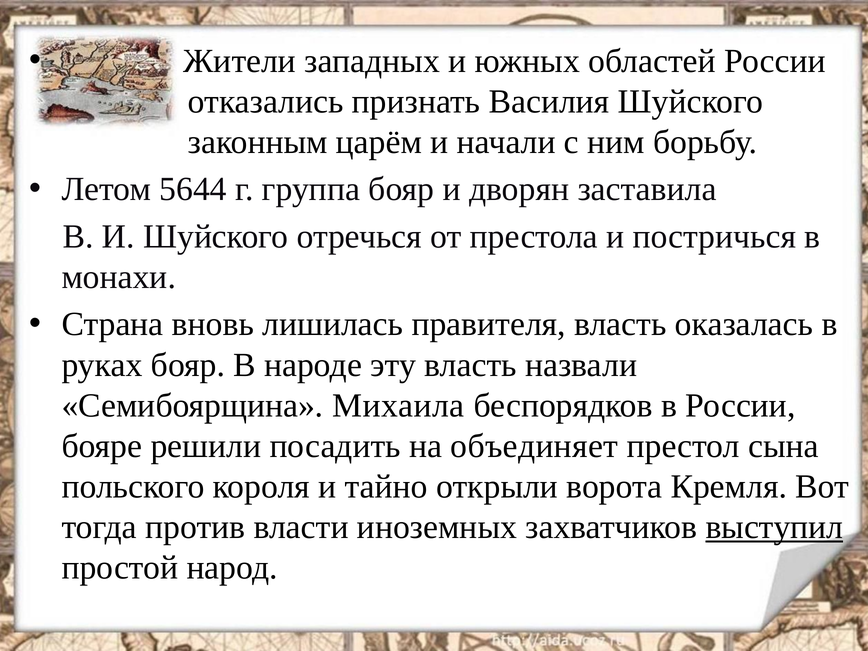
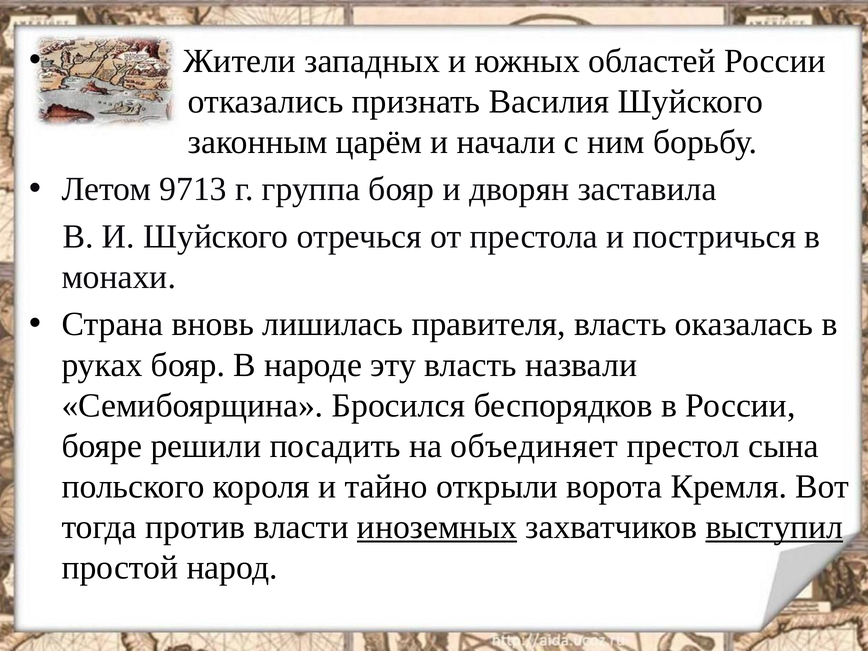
5644: 5644 -> 9713
Михаила: Михаила -> Бросился
иноземных underline: none -> present
